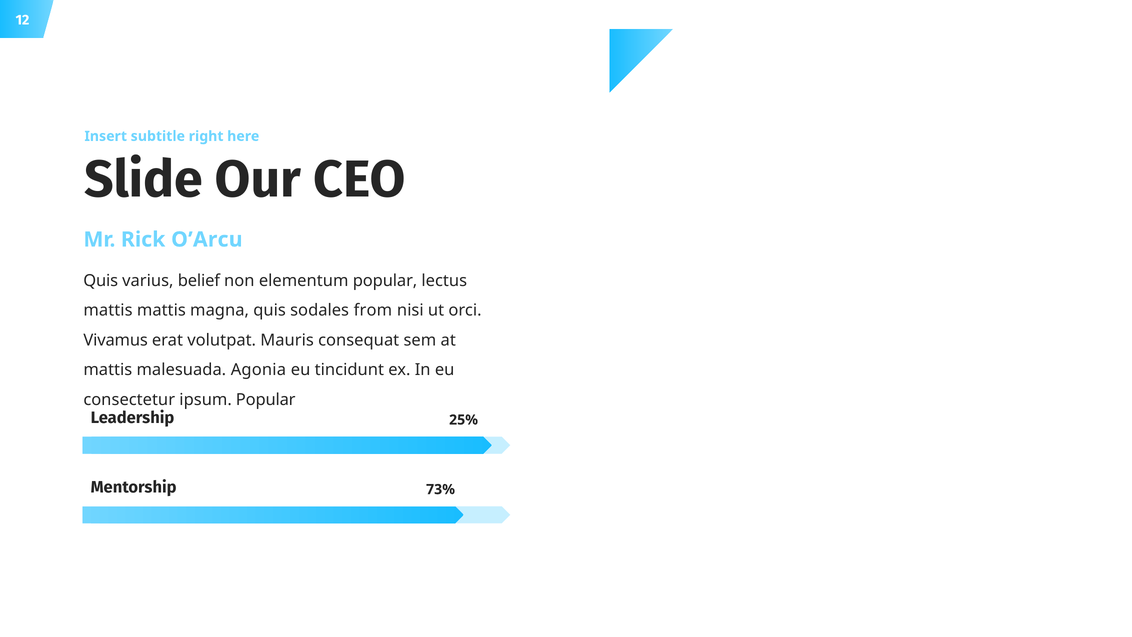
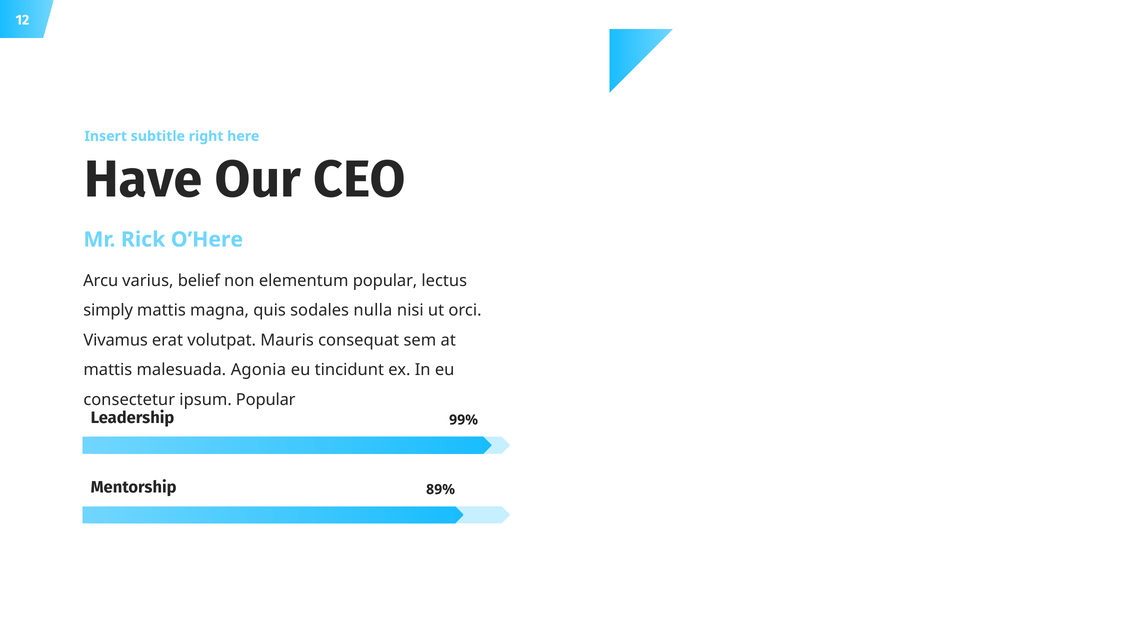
Slide: Slide -> Have
O’Arcu: O’Arcu -> O’Here
Quis at (101, 281): Quis -> Arcu
mattis at (108, 310): mattis -> simply
from: from -> nulla
25%: 25% -> 99%
73%: 73% -> 89%
